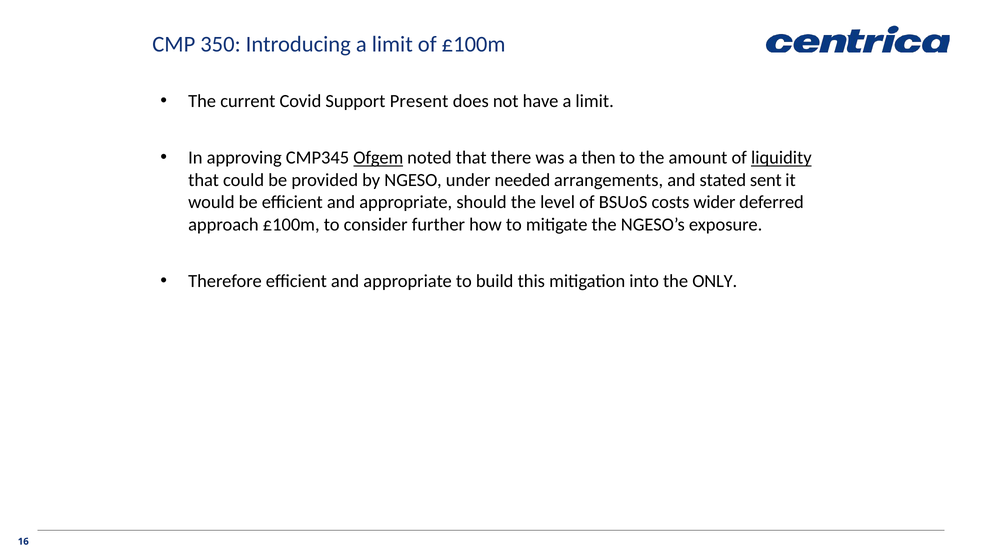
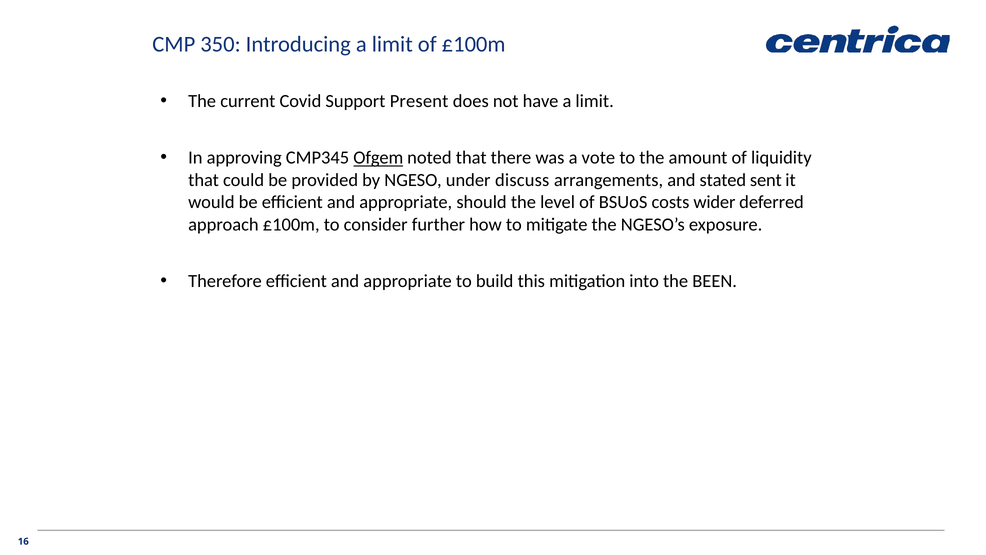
then: then -> vote
liquidity underline: present -> none
needed: needed -> discuss
ONLY: ONLY -> BEEN
